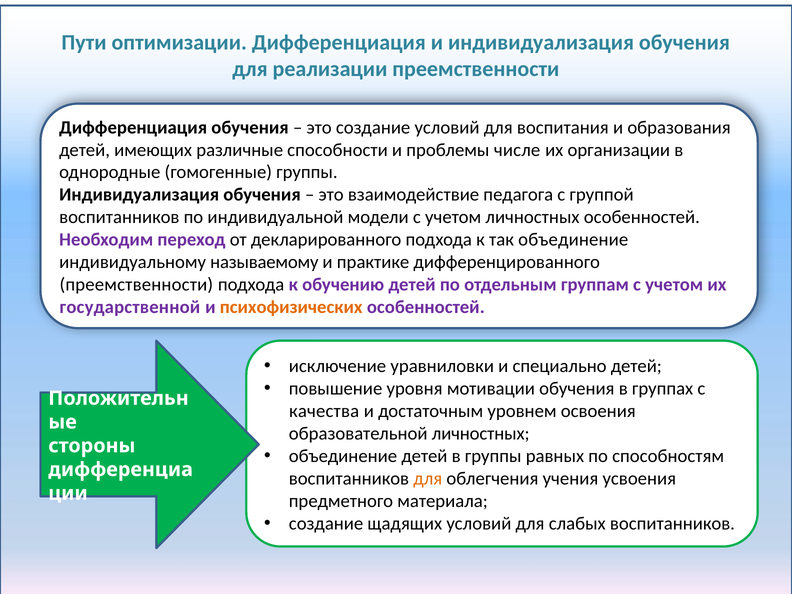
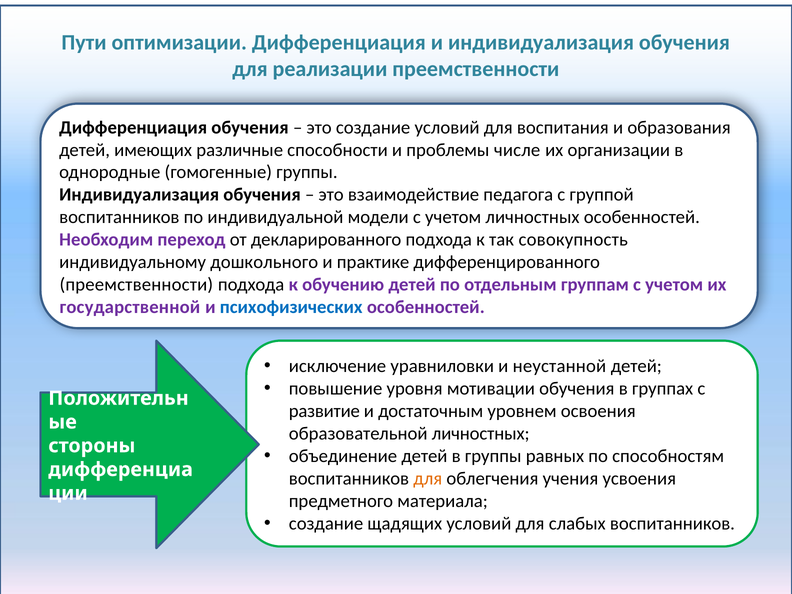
так объединение: объединение -> совокупность
называемому: называемому -> дошкольного
психофизических colour: orange -> blue
специально: специально -> неустанной
качества: качества -> развитие
